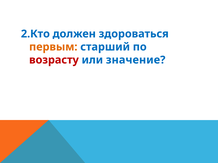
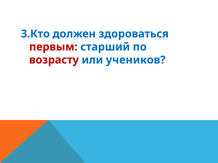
2.Кто: 2.Кто -> 3.Кто
первым colour: orange -> red
значение: значение -> учеников
